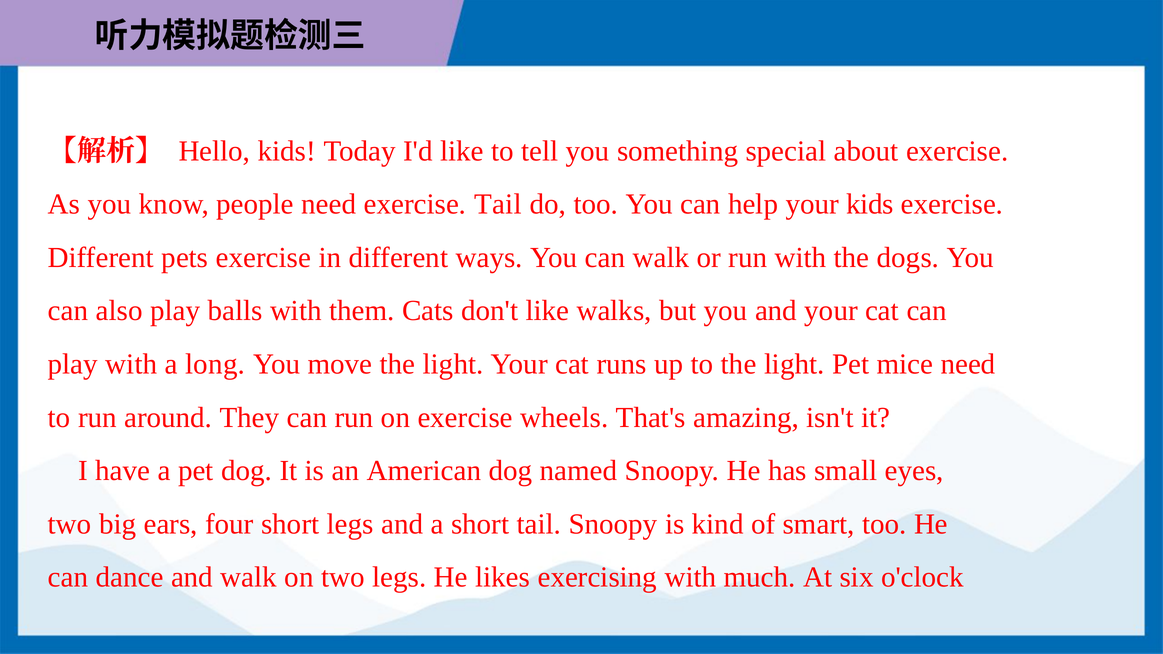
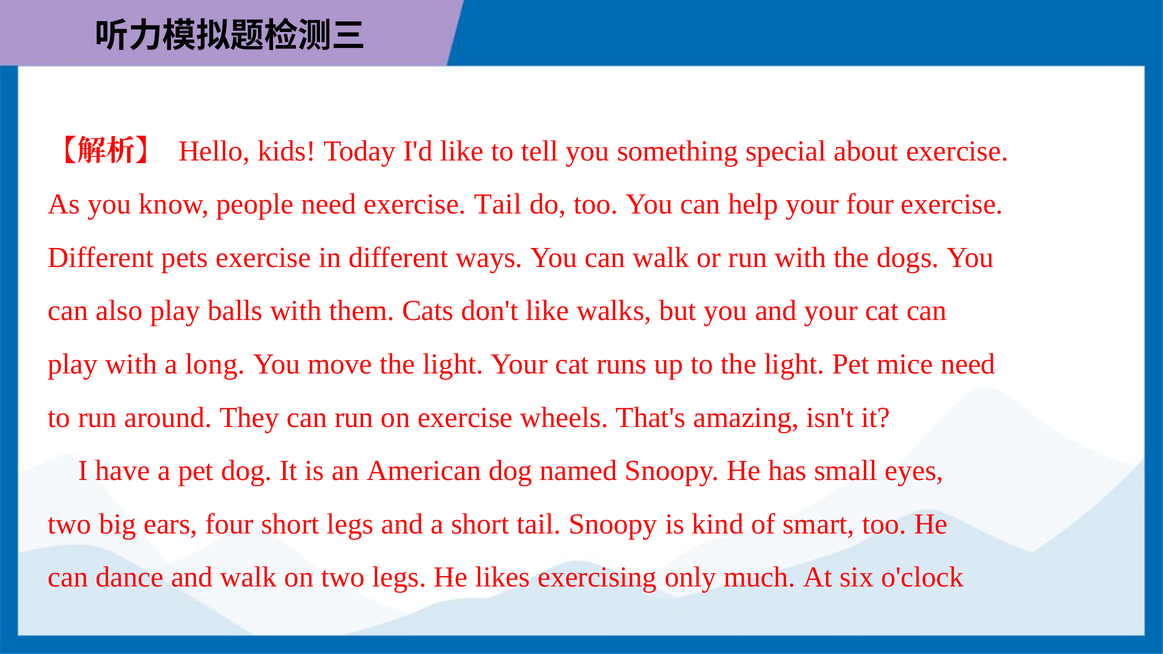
your kids: kids -> four
exercising with: with -> only
